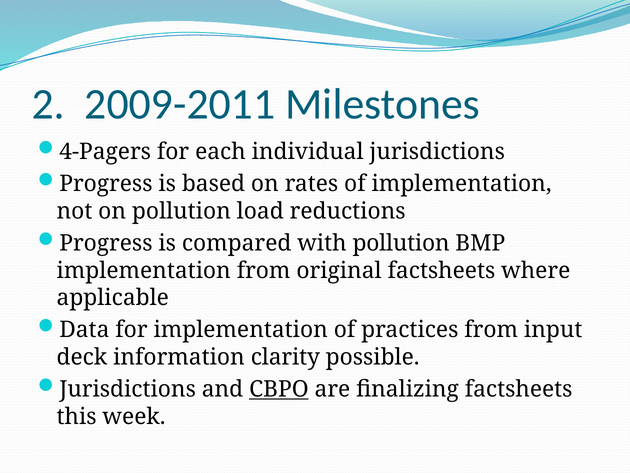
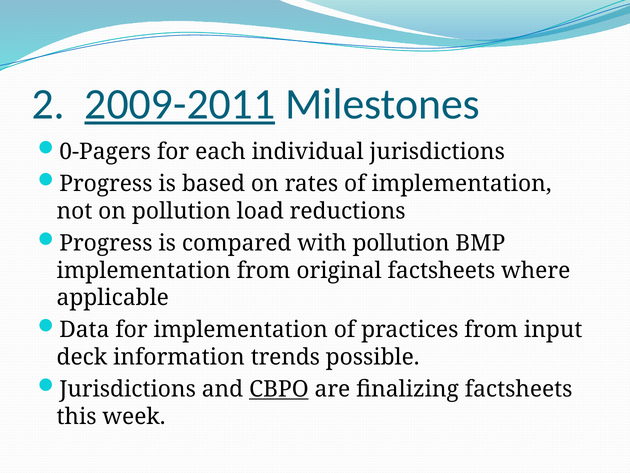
2009-2011 underline: none -> present
4-Pagers: 4-Pagers -> 0-Pagers
clarity: clarity -> trends
